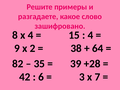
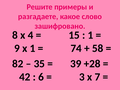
4 at (90, 35): 4 -> 1
х 2: 2 -> 1
38: 38 -> 74
64: 64 -> 58
